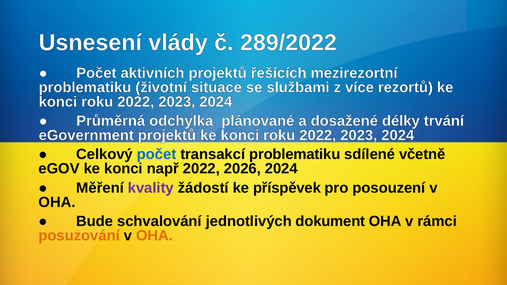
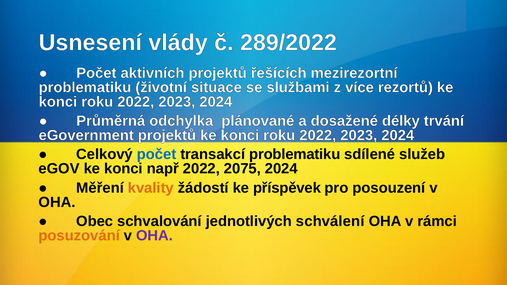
včetně: včetně -> služeb
2026: 2026 -> 2075
kvality colour: purple -> orange
Bude: Bude -> Obec
dokument: dokument -> schválení
OHA at (155, 236) colour: orange -> purple
